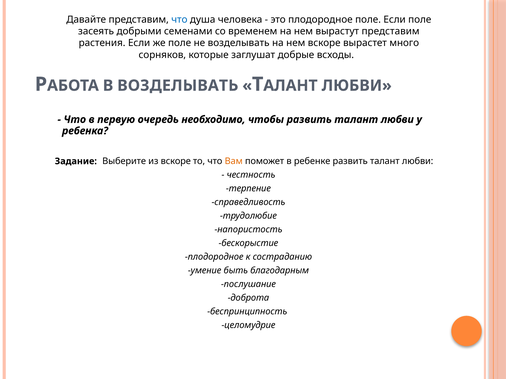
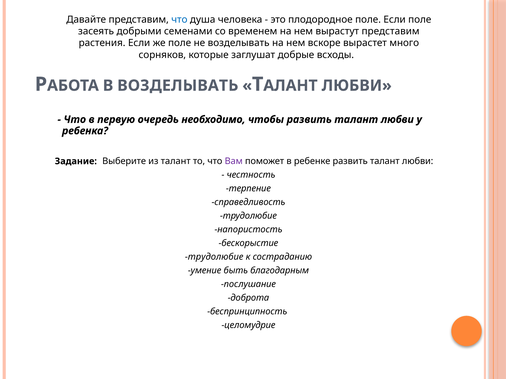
из вскоре: вскоре -> талант
Вам colour: orange -> purple
плодородное at (214, 257): плодородное -> трудолюбие
